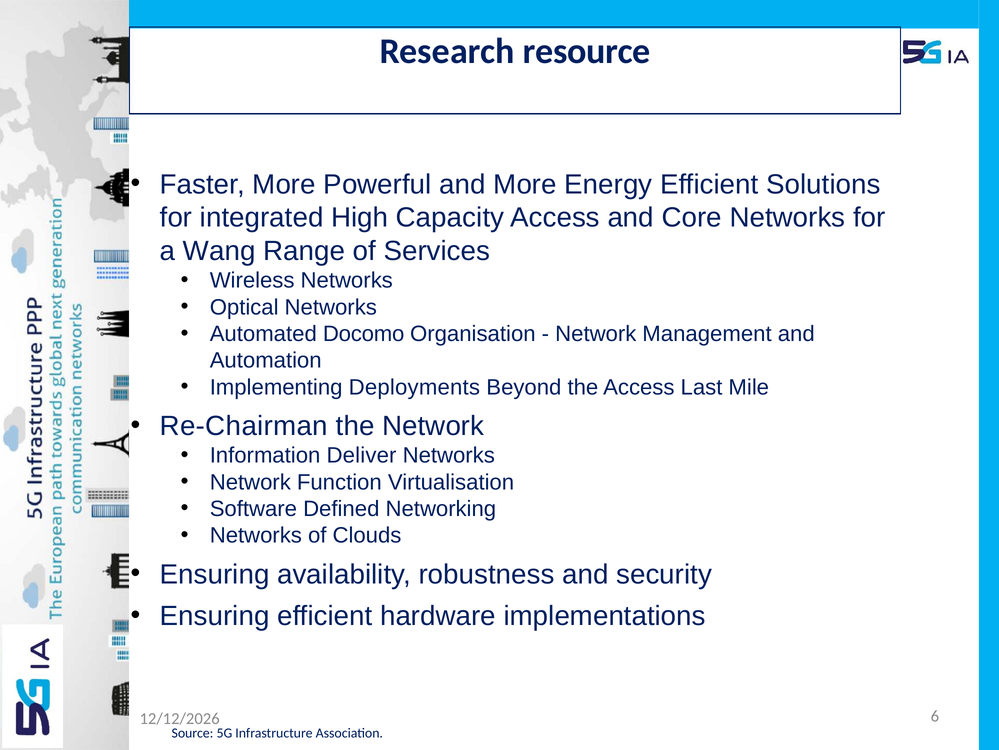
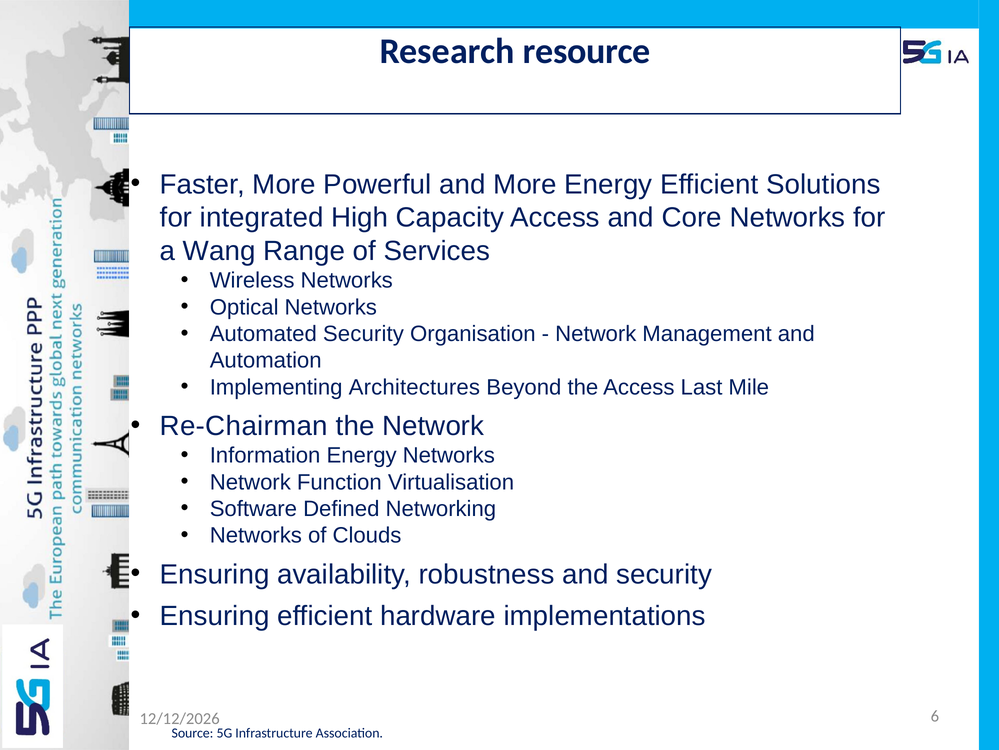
Automated Docomo: Docomo -> Security
Deployments: Deployments -> Architectures
Information Deliver: Deliver -> Energy
